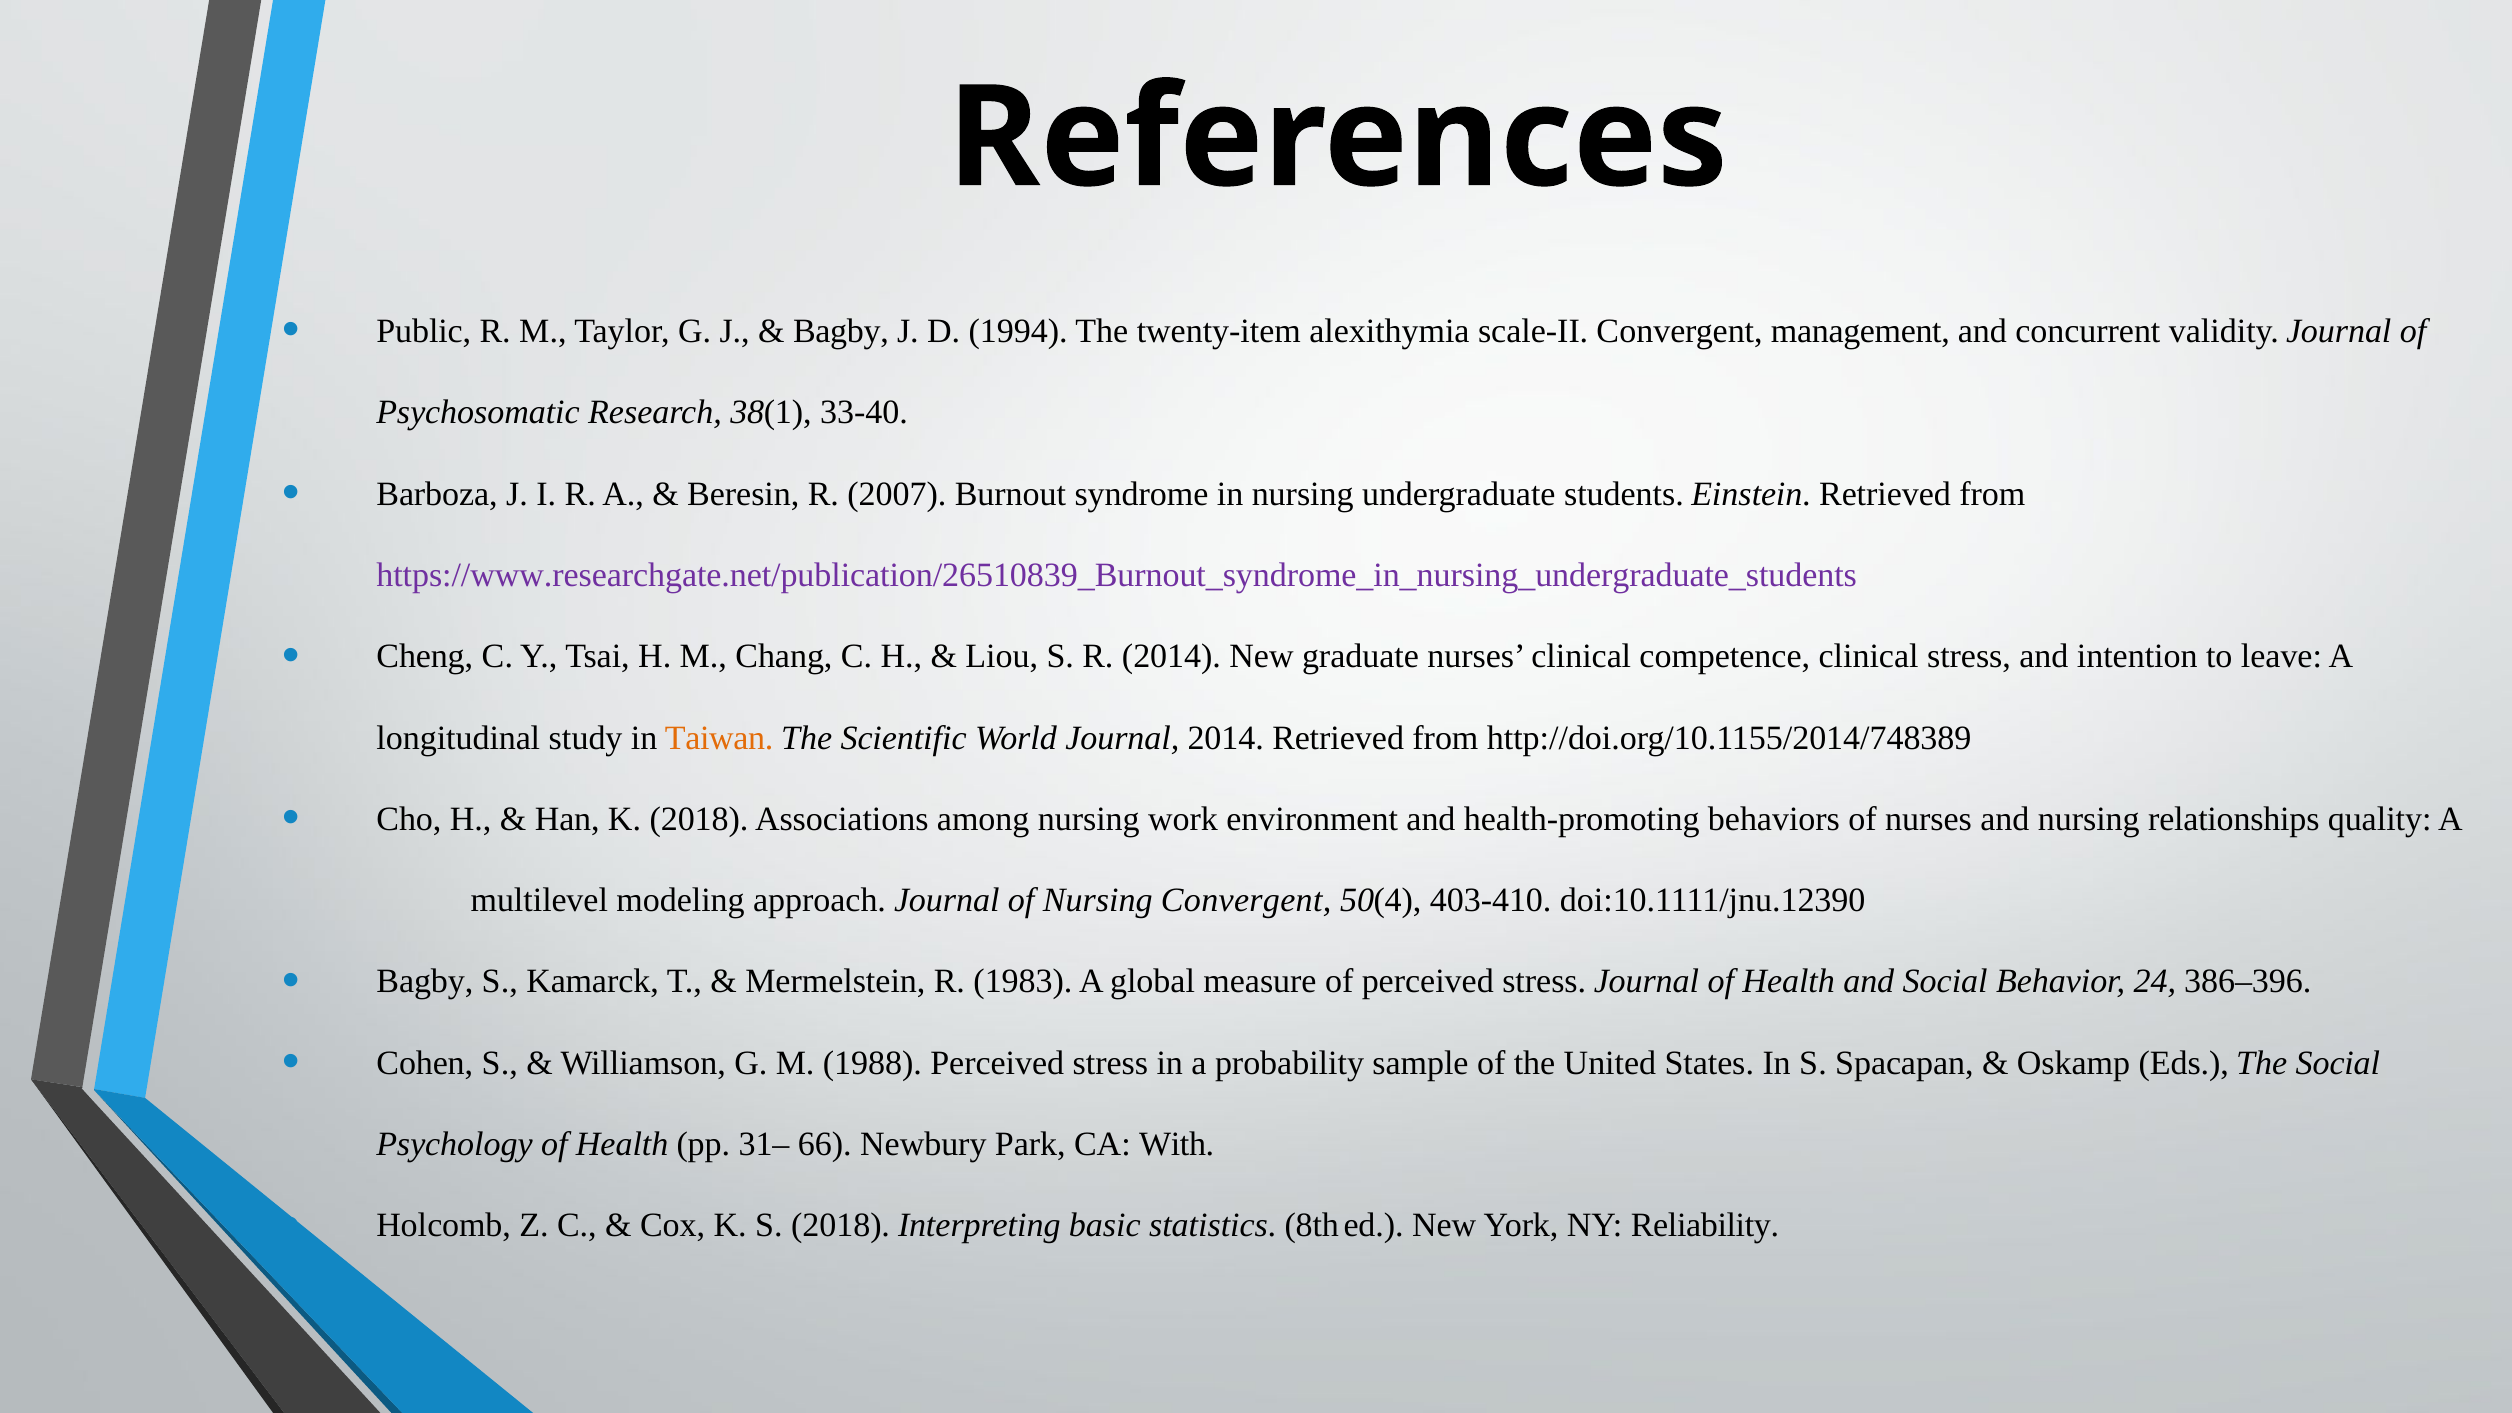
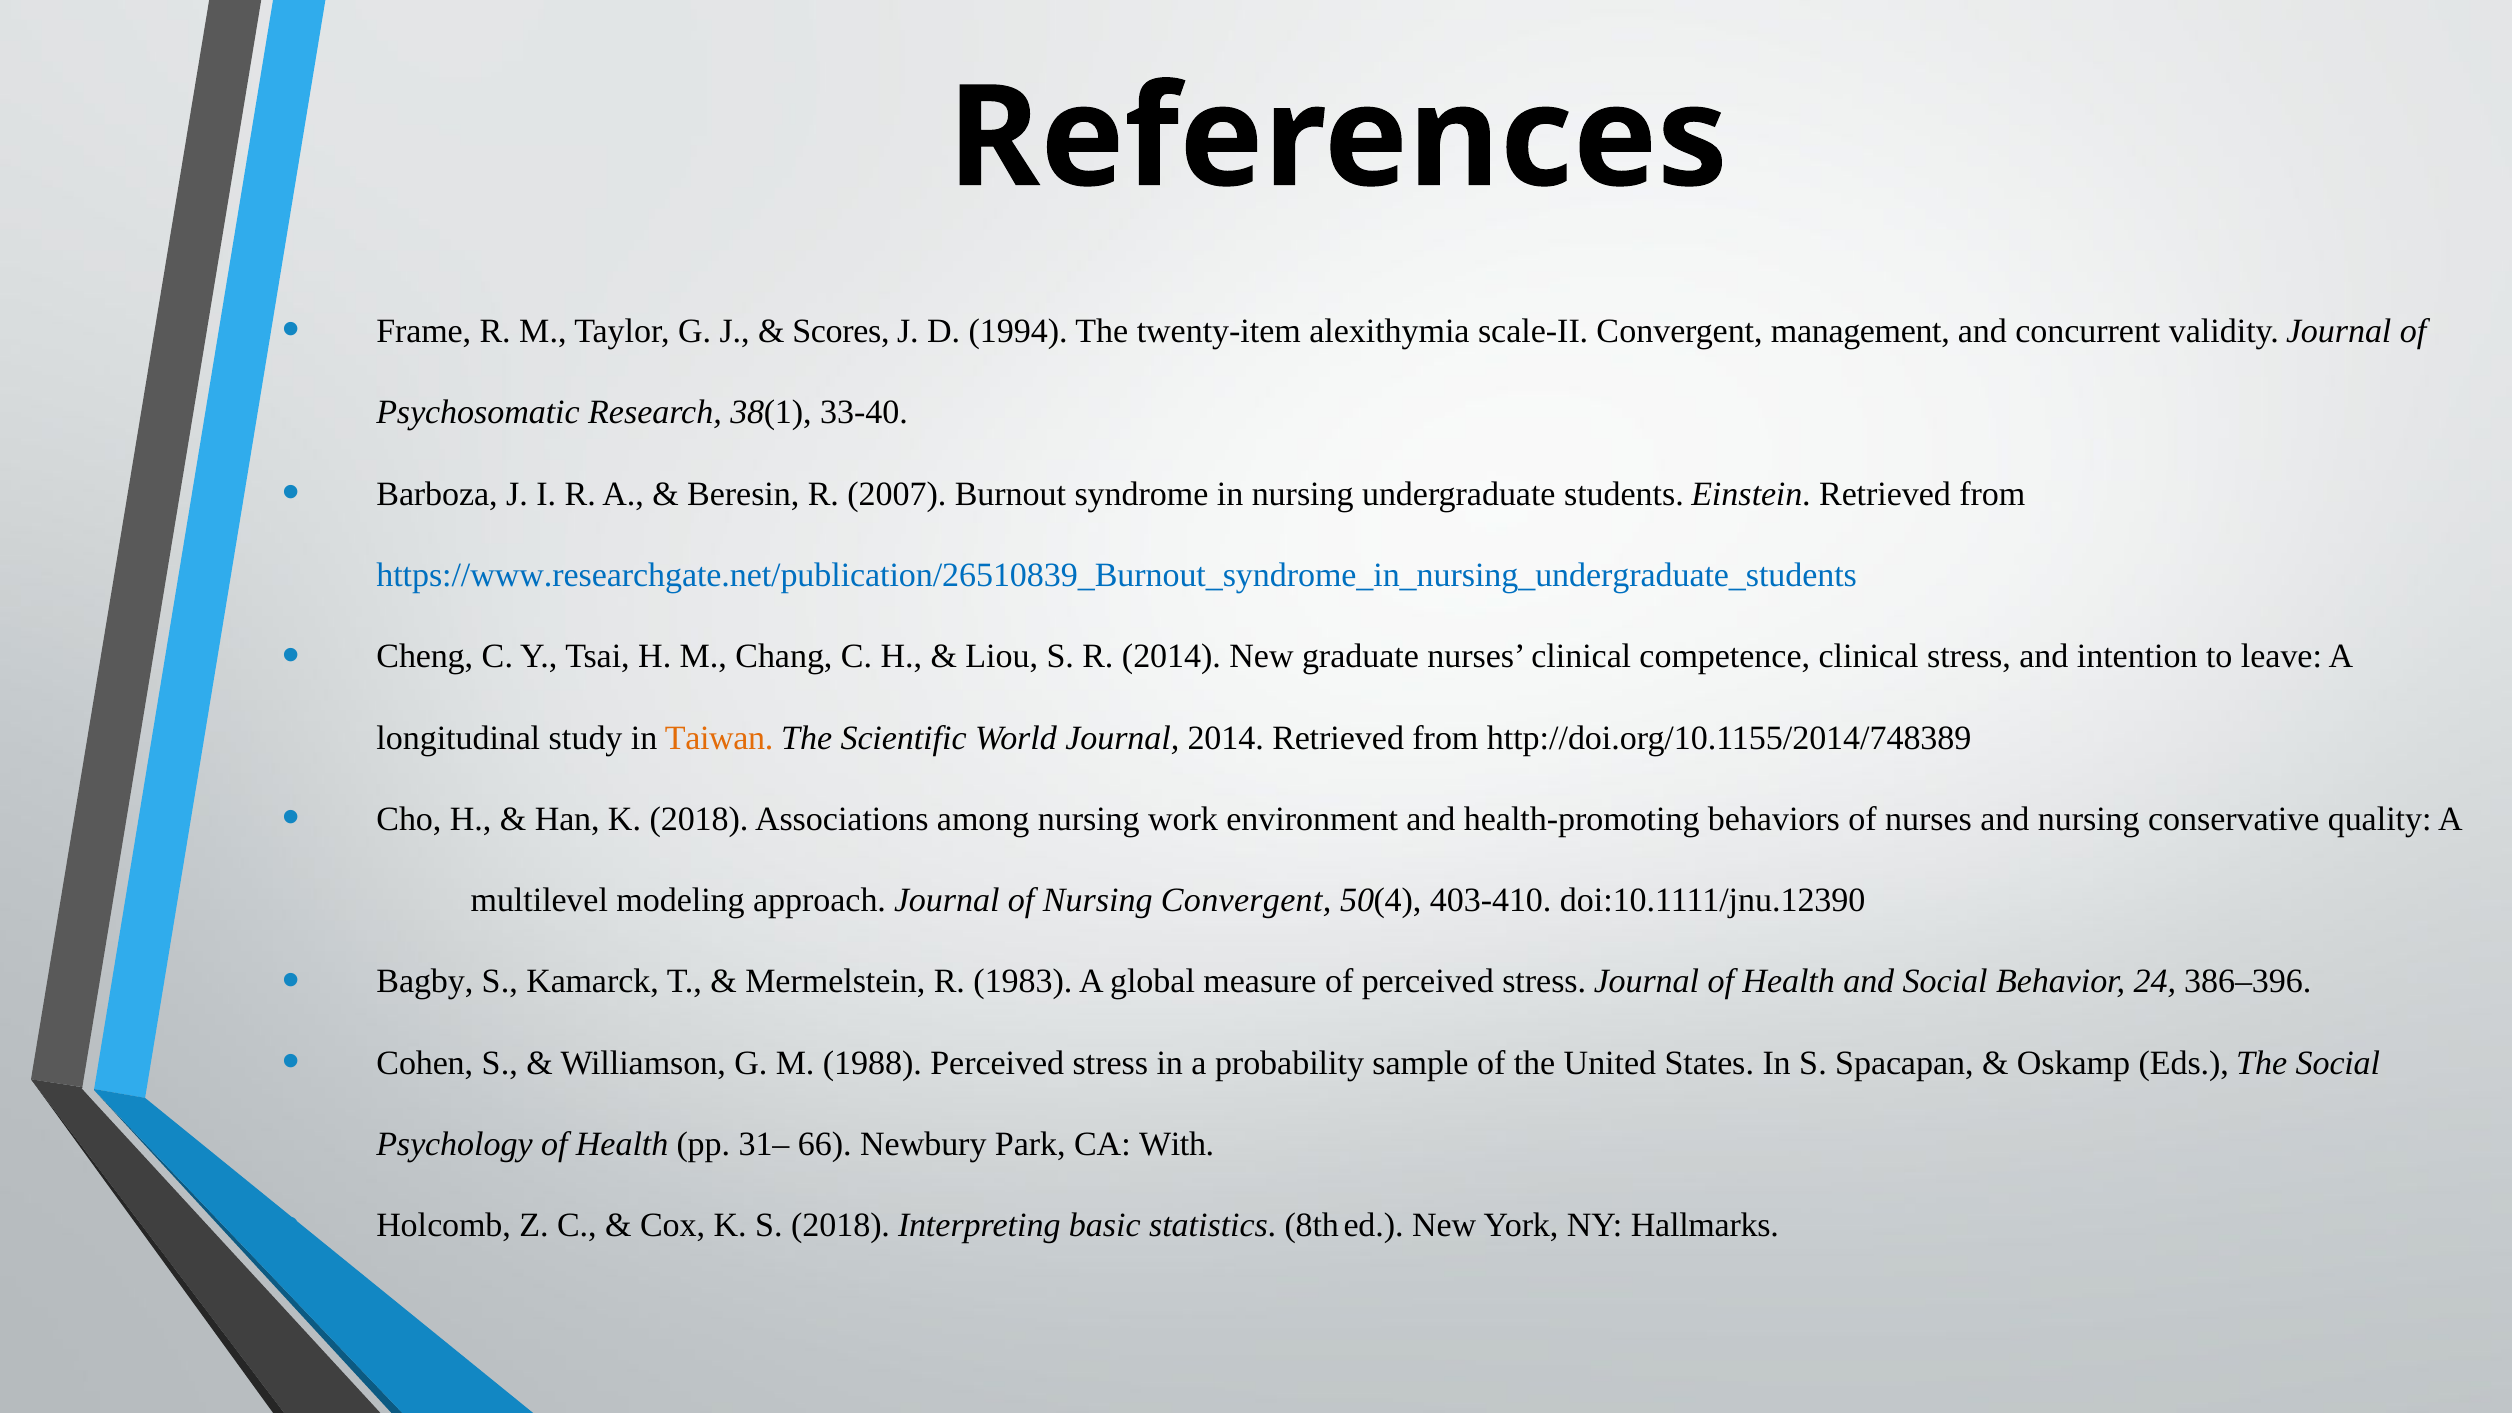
Public: Public -> Frame
Bagby at (841, 331): Bagby -> Scores
https://www.researchgate.net/publication/26510839_Burnout_syndrome_in_nursing_undergraduate_students colour: purple -> blue
relationships: relationships -> conservative
Reliability: Reliability -> Hallmarks
